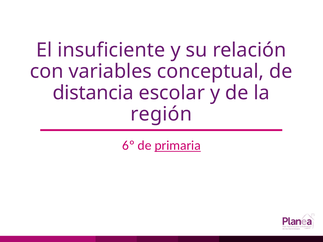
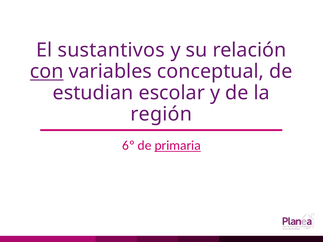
insuficiente: insuficiente -> sustantivos
con underline: none -> present
distancia: distancia -> estudian
